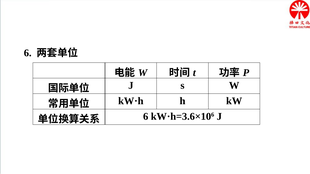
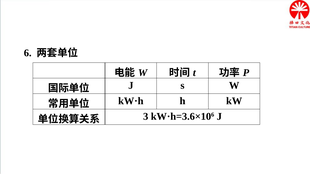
6 at (146, 117): 6 -> 3
